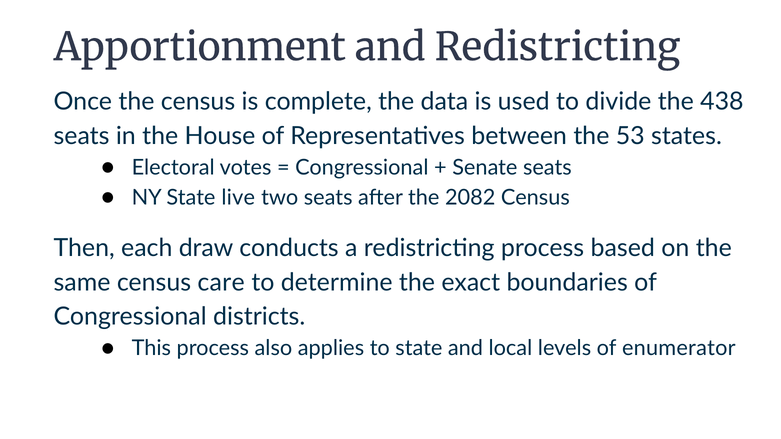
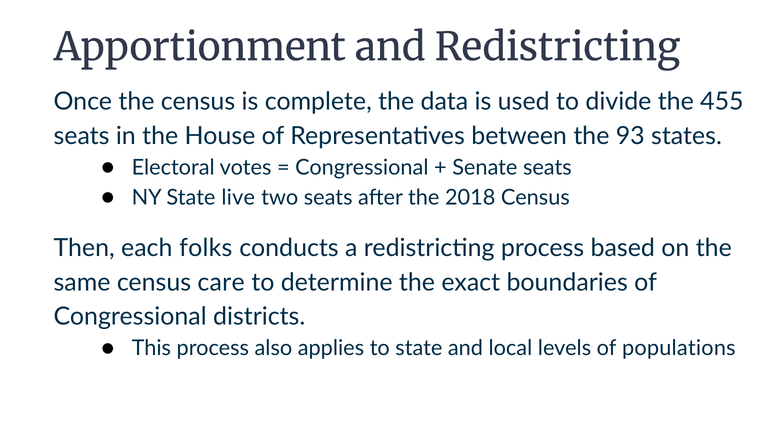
438: 438 -> 455
53: 53 -> 93
2082: 2082 -> 2018
draw: draw -> folks
enumerator: enumerator -> populations
